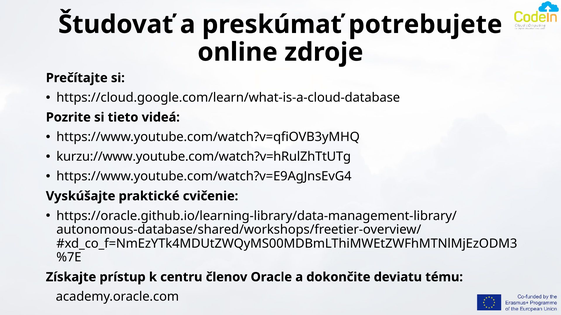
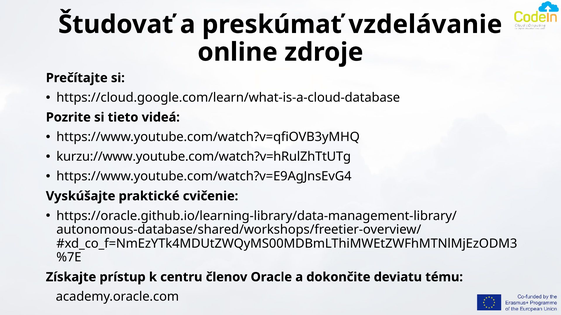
potrebujete: potrebujete -> vzdelávanie
